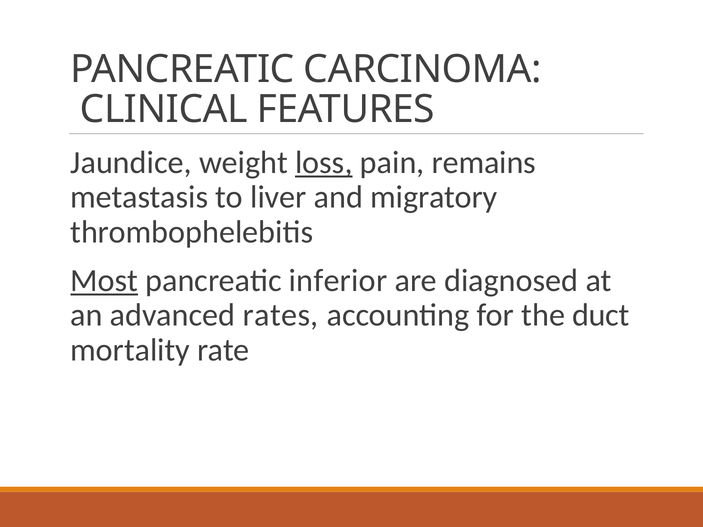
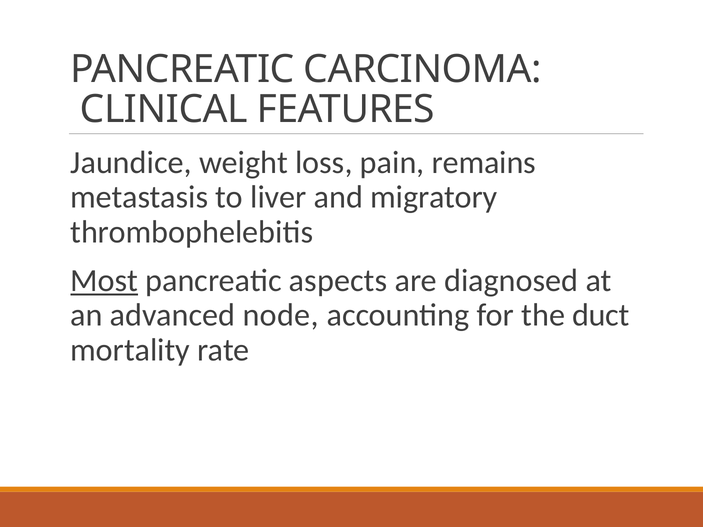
loss underline: present -> none
inferior: inferior -> aspects
rates: rates -> node
